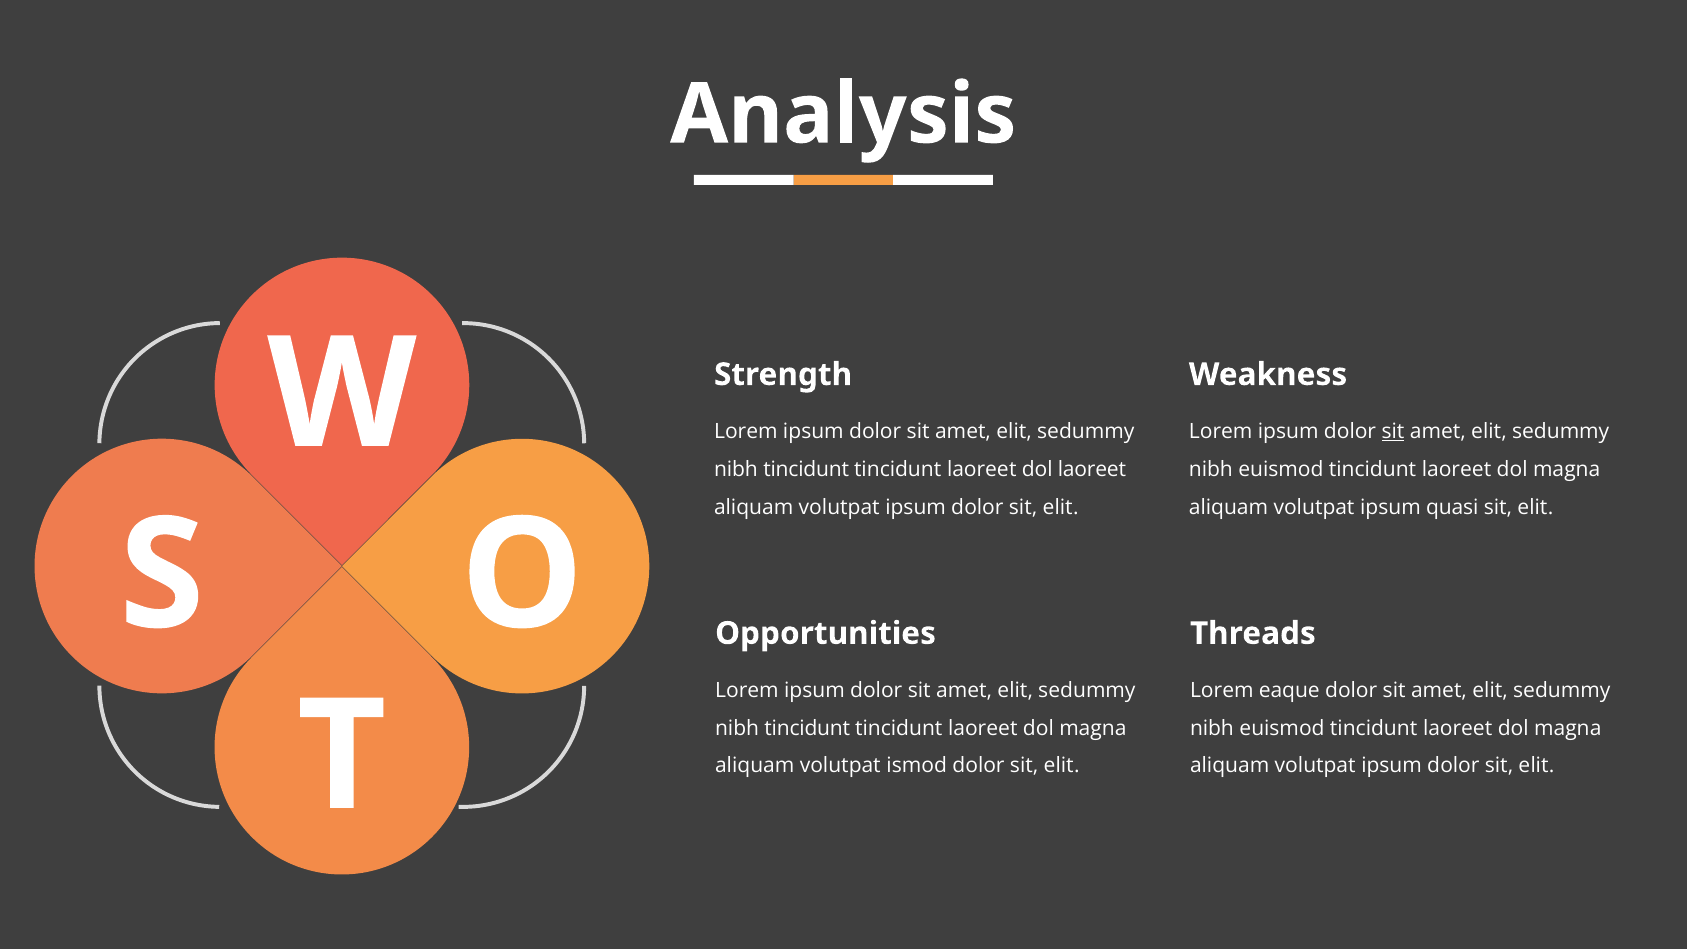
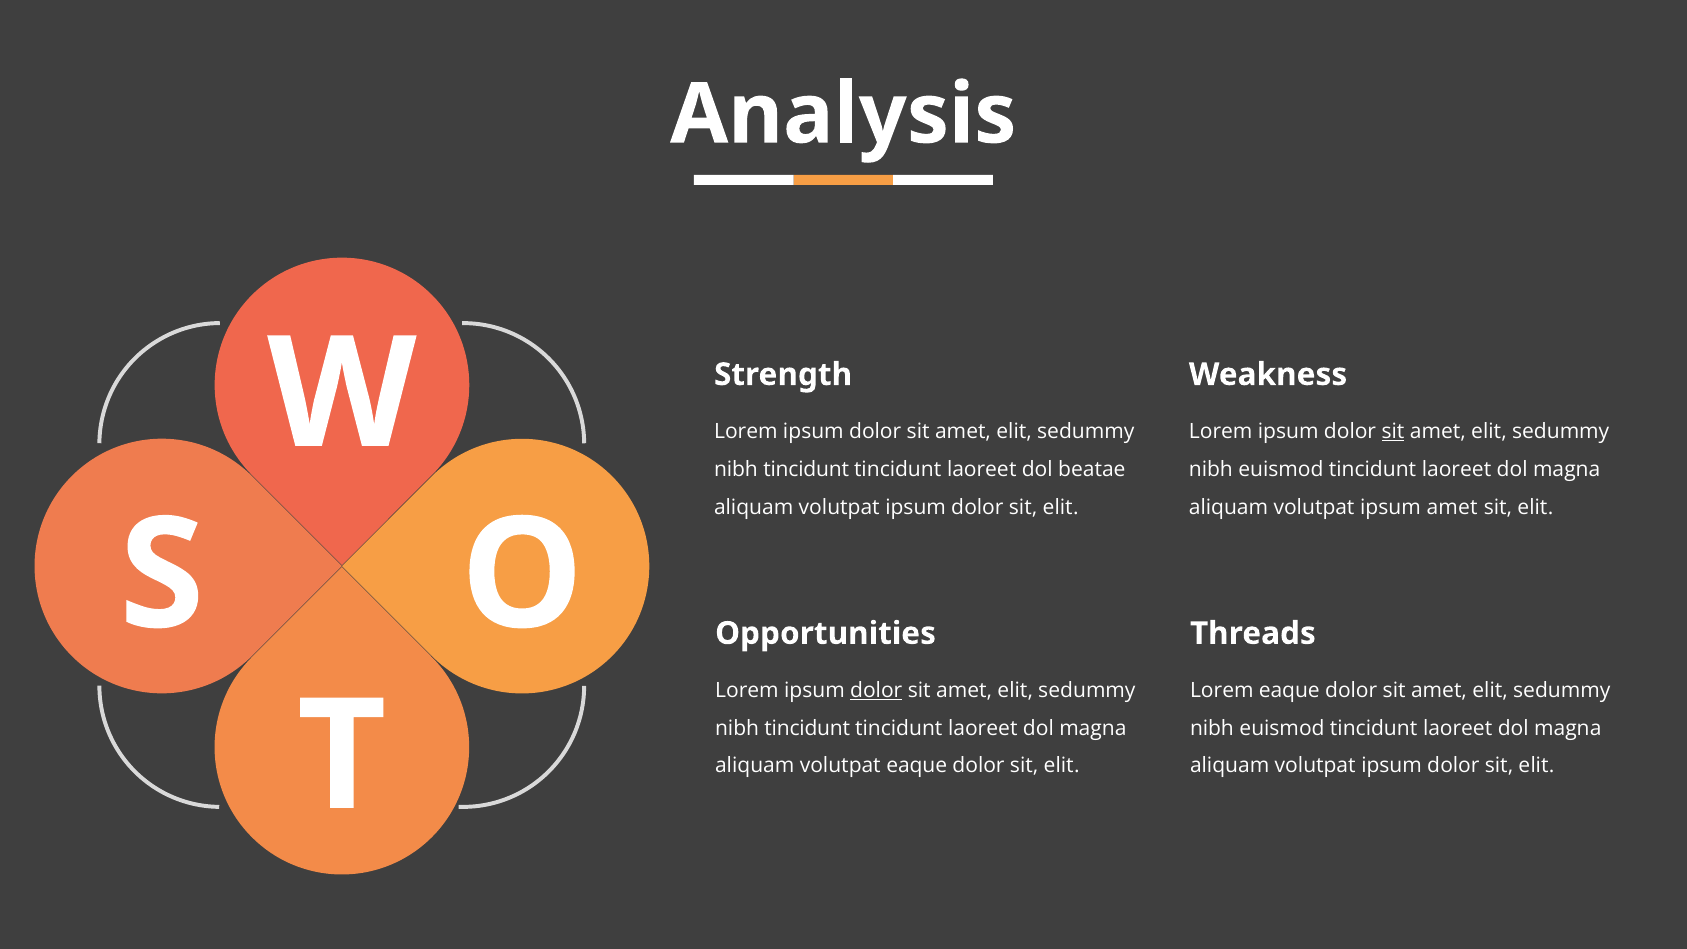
dol laoreet: laoreet -> beatae
ipsum quasi: quasi -> amet
dolor at (876, 690) underline: none -> present
volutpat ismod: ismod -> eaque
